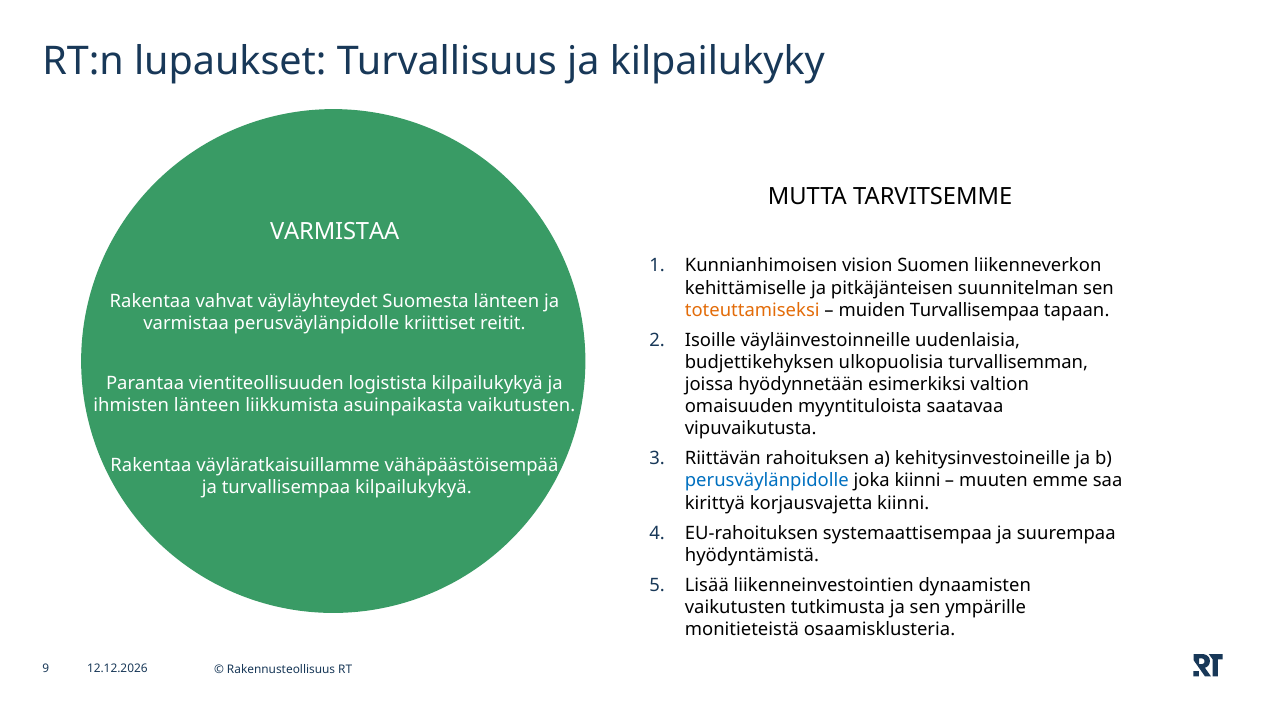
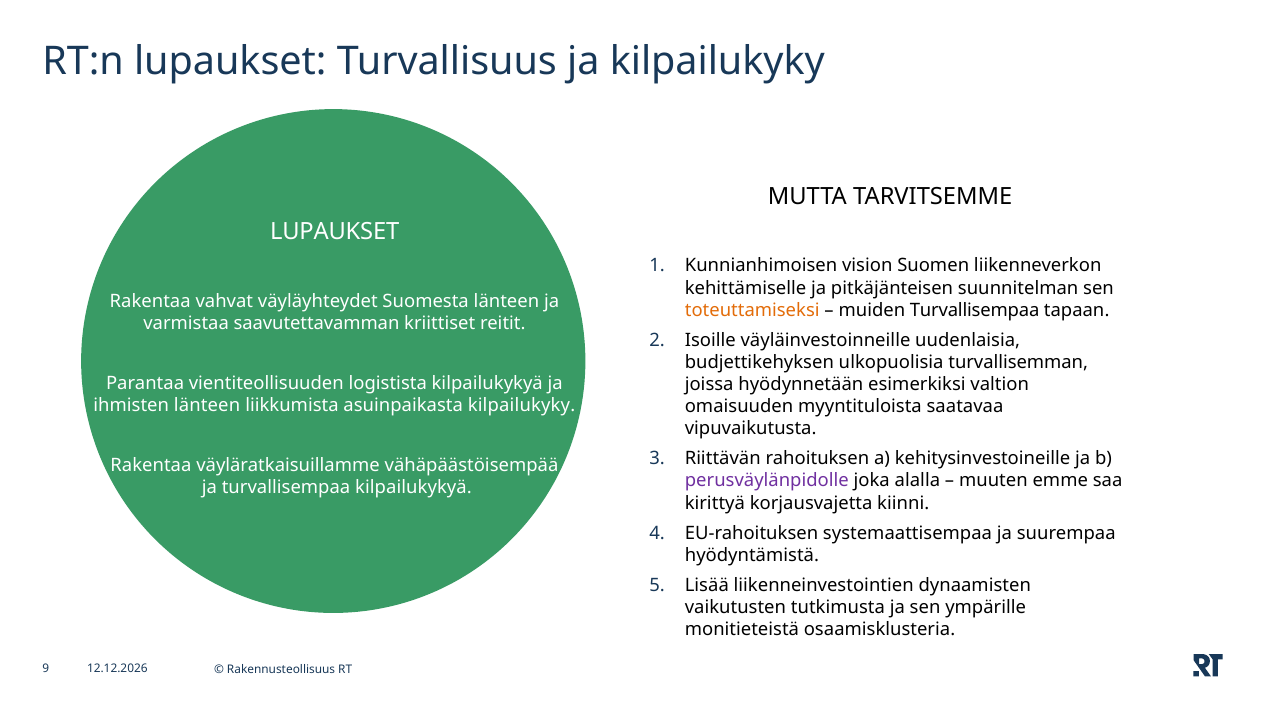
VARMISTAA at (335, 232): VARMISTAA -> LUPAUKSET
varmistaa perusväylänpidolle: perusväylänpidolle -> saavutettavamman
asuinpaikasta vaikutusten: vaikutusten -> kilpailukyky
perusväylänpidolle at (767, 481) colour: blue -> purple
joka kiinni: kiinni -> alalla
